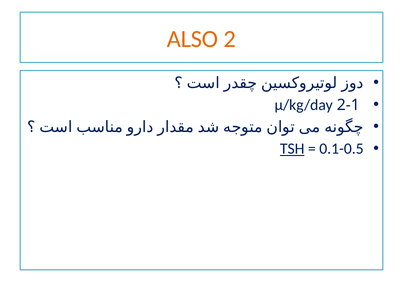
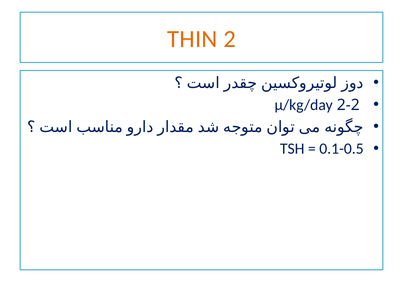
ALSO: ALSO -> THIN
2-1: 2-1 -> 2-2
TSH underline: present -> none
